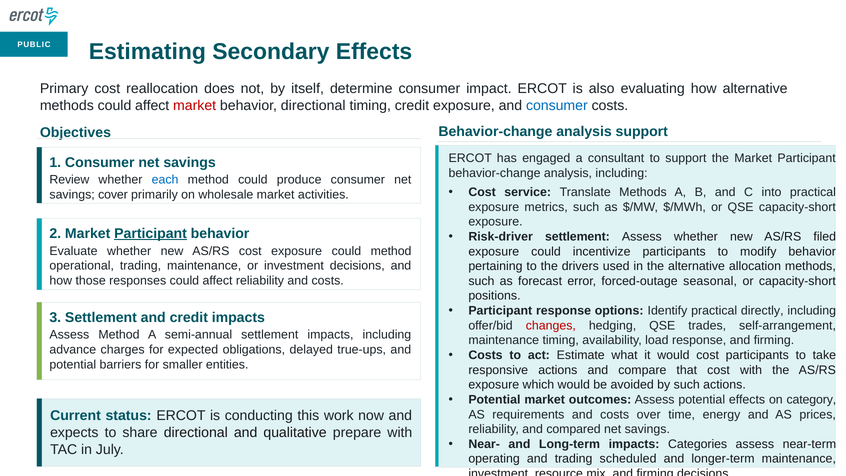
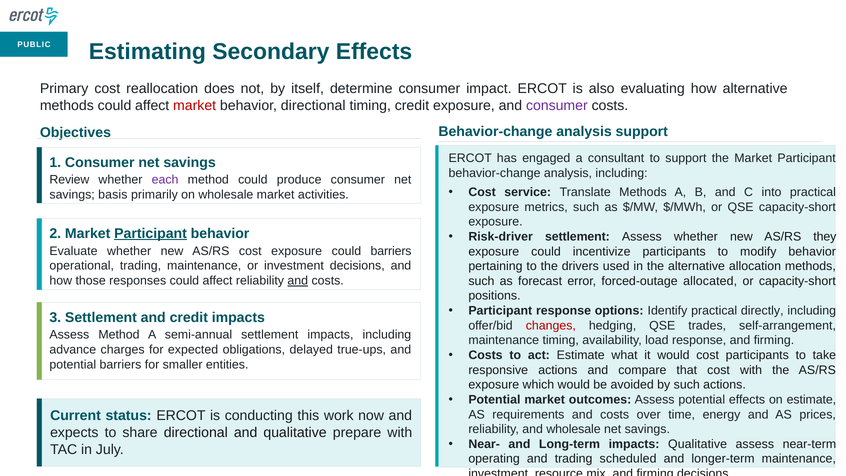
consumer at (557, 106) colour: blue -> purple
each colour: blue -> purple
cover: cover -> basis
filed: filed -> they
could method: method -> barriers
and at (298, 281) underline: none -> present
seasonal: seasonal -> allocated
on category: category -> estimate
and compared: compared -> wholesale
impacts Categories: Categories -> Qualitative
